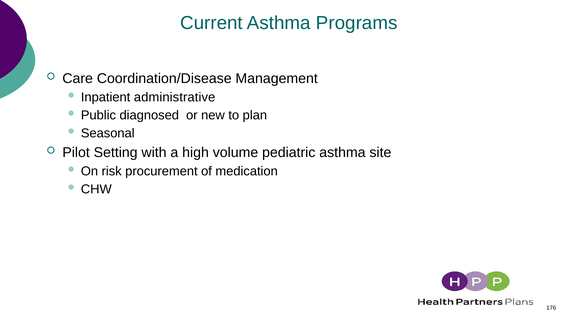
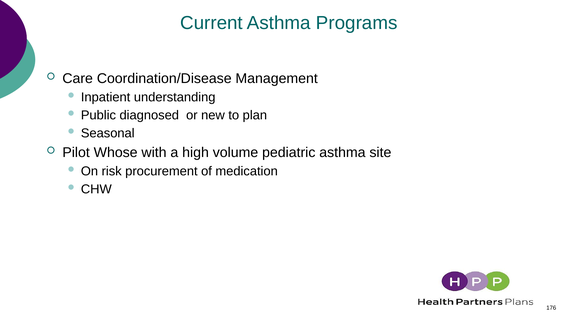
administrative: administrative -> understanding
Setting: Setting -> Whose
